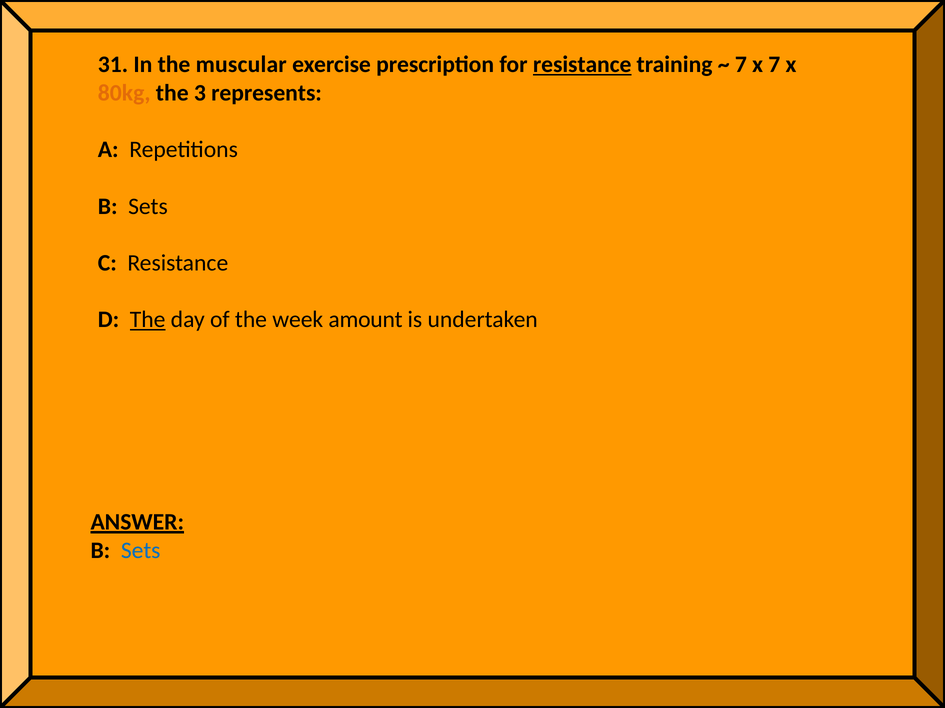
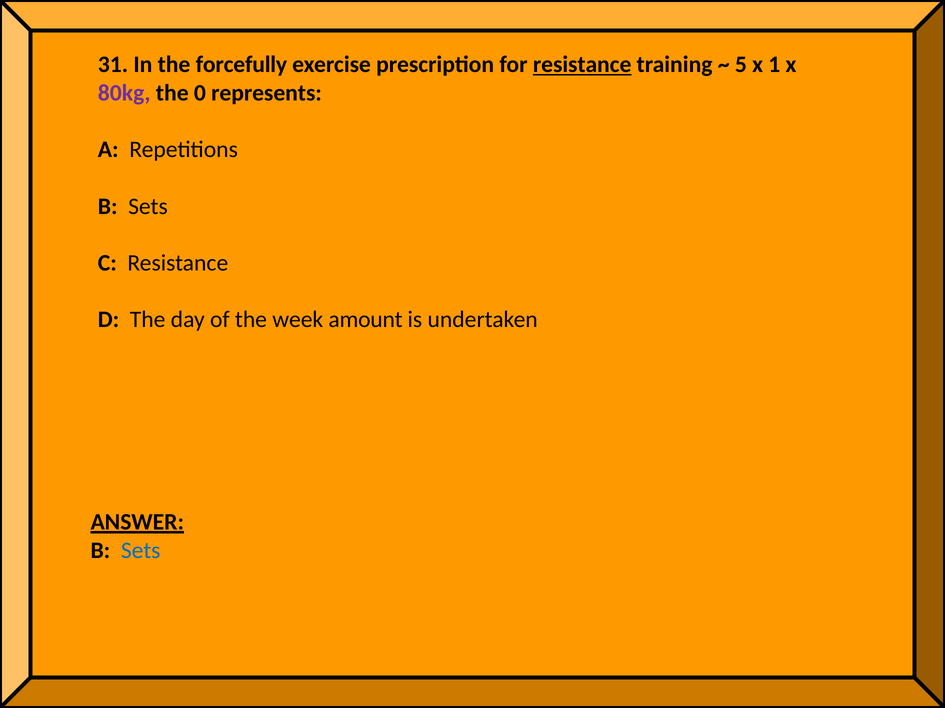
muscular: muscular -> forcefully
7 at (741, 65): 7 -> 5
x 7: 7 -> 1
80kg colour: orange -> purple
3: 3 -> 0
The at (148, 320) underline: present -> none
